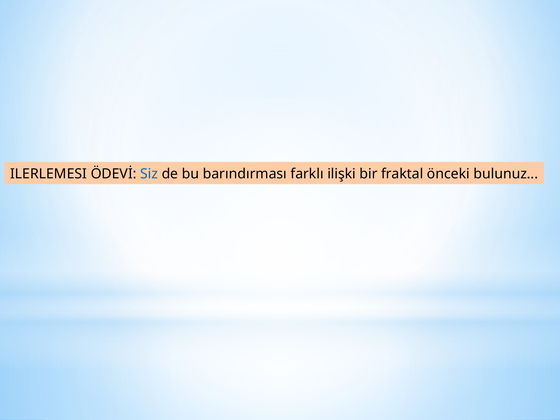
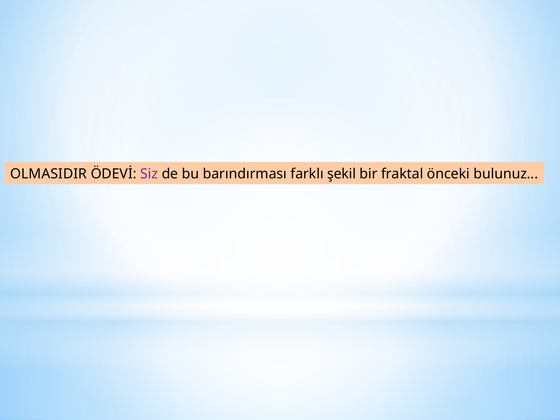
ILERLEMESI: ILERLEMESI -> OLMASIDIR
Siz colour: blue -> purple
ilişki: ilişki -> şekil
